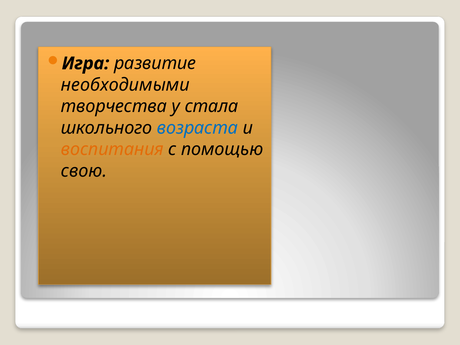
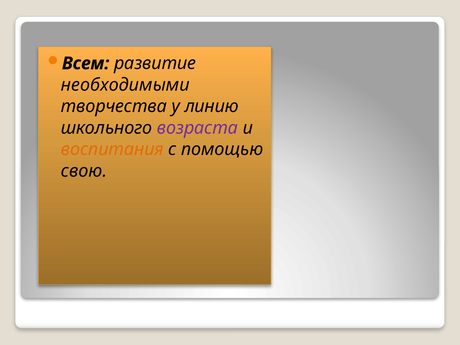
Игра: Игра -> Всем
стала: стала -> линию
возраста colour: blue -> purple
